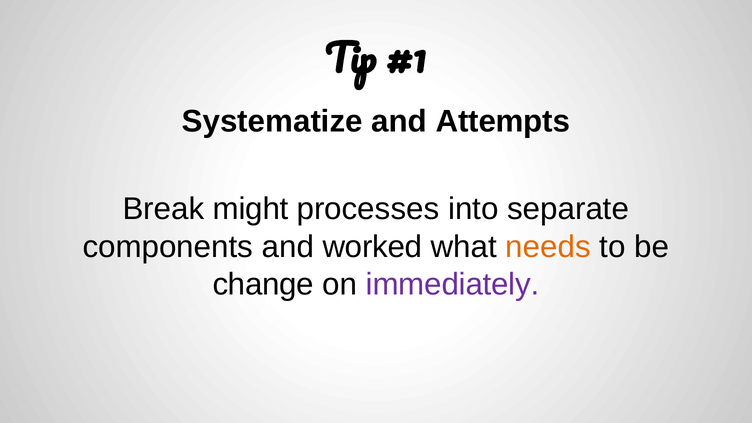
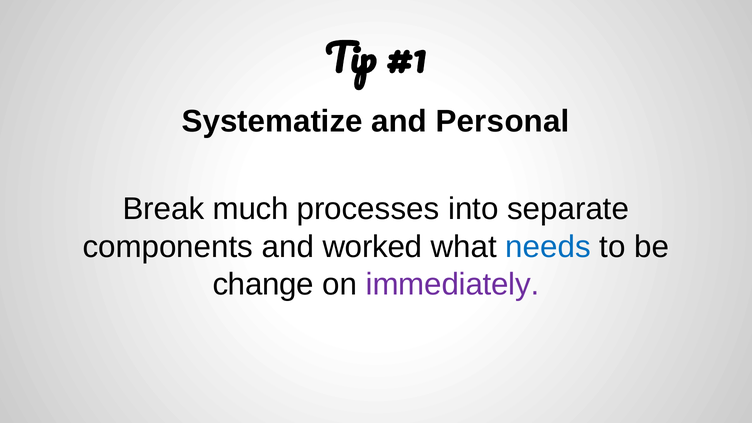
Attempts: Attempts -> Personal
might: might -> much
needs colour: orange -> blue
